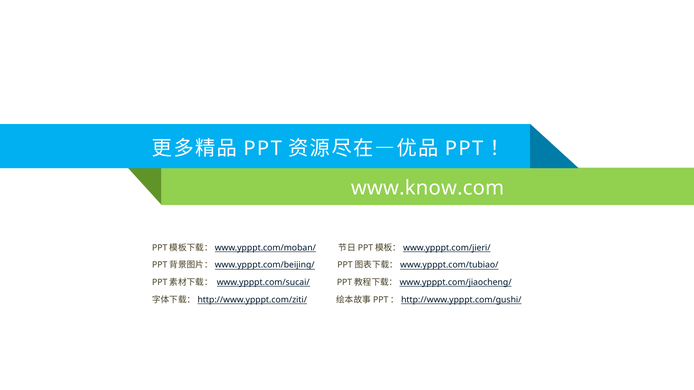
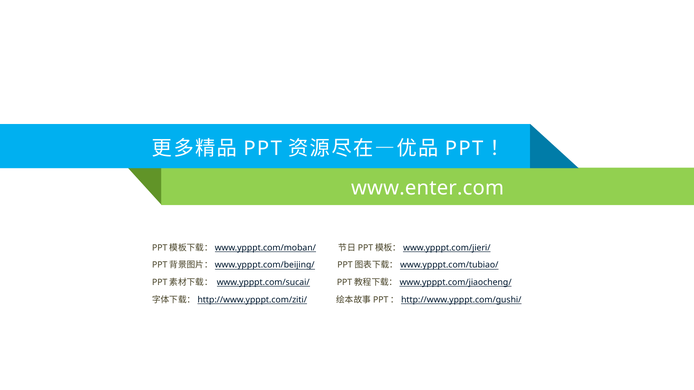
www.know.com: www.know.com -> www.enter.com
